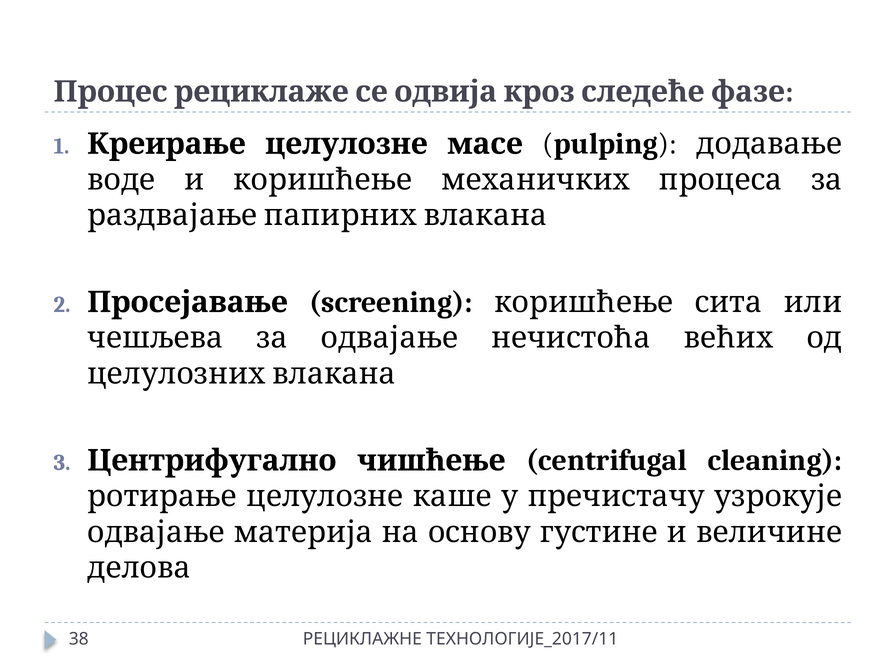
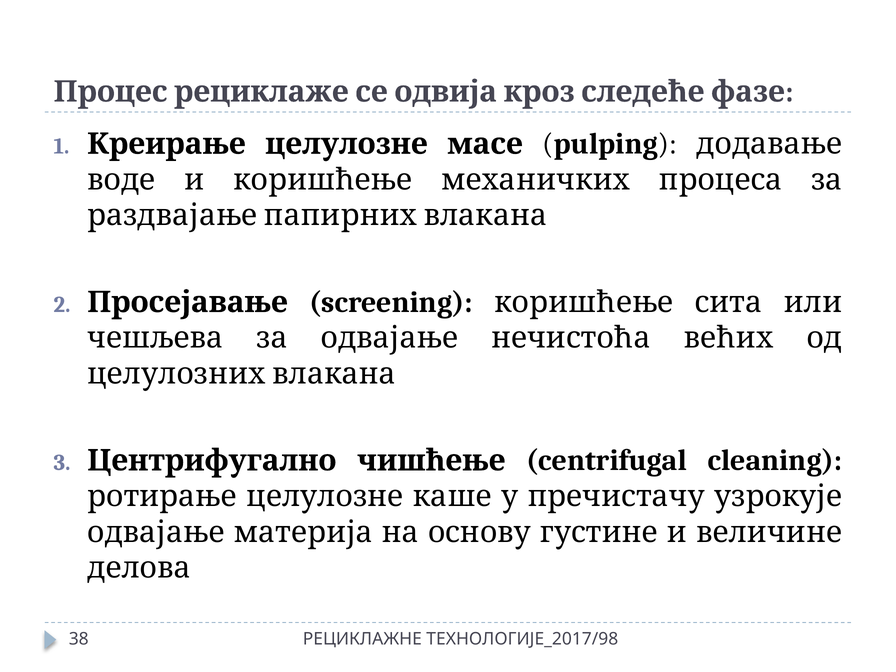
ТЕХНОЛОГИЈЕ_2017/11: ТЕХНОЛОГИЈЕ_2017/11 -> ТЕХНОЛОГИЈЕ_2017/98
